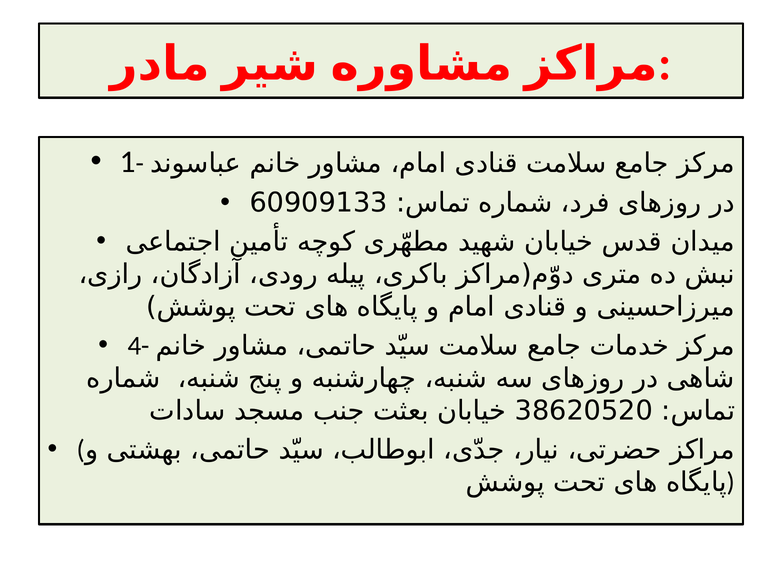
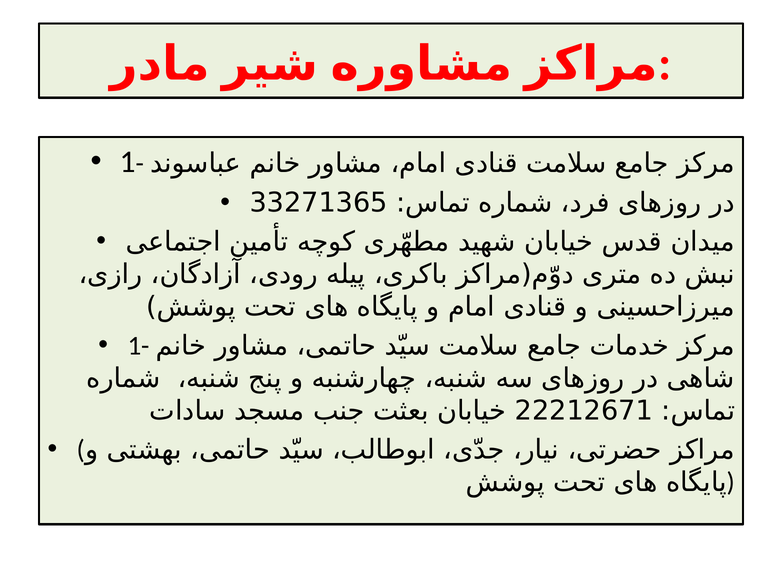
60909133: 60909133 -> 33271365
4-: 4- -> 1-
38620520: 38620520 -> 22212671
